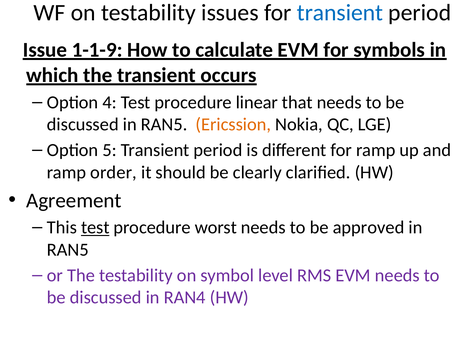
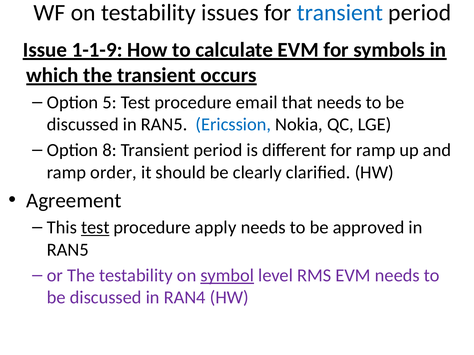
4: 4 -> 5
linear: linear -> email
Ericssion colour: orange -> blue
5: 5 -> 8
worst: worst -> apply
symbol underline: none -> present
